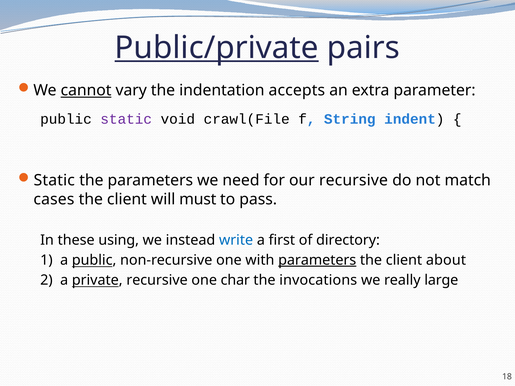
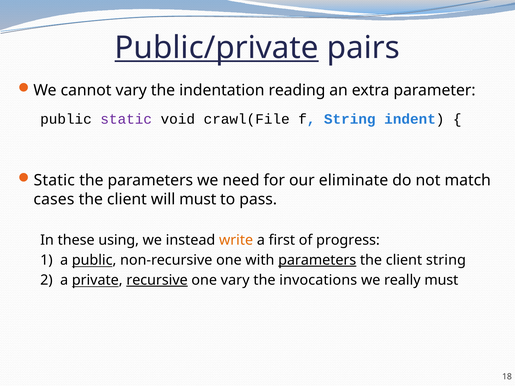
cannot underline: present -> none
accepts: accepts -> reading
our recursive: recursive -> eliminate
write colour: blue -> orange
directory: directory -> progress
client about: about -> string
recursive at (157, 280) underline: none -> present
one char: char -> vary
really large: large -> must
